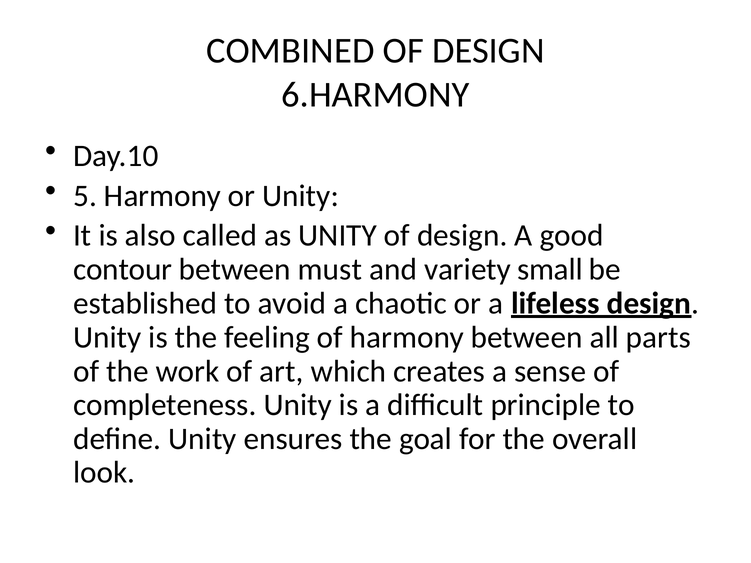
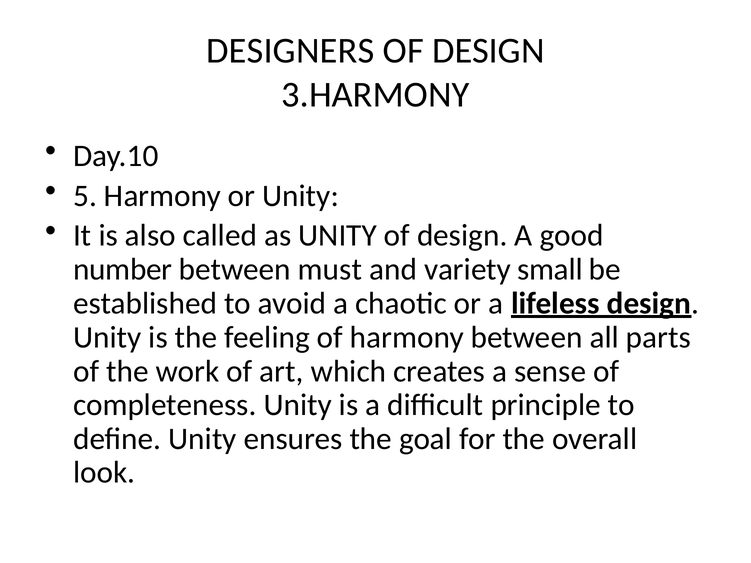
COMBINED: COMBINED -> DESIGNERS
6.HARMONY: 6.HARMONY -> 3.HARMONY
contour: contour -> number
